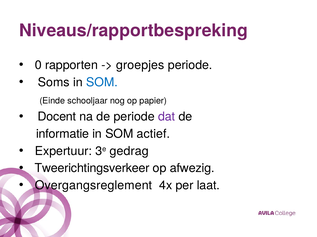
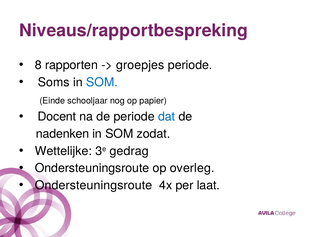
0: 0 -> 8
dat colour: purple -> blue
informatie: informatie -> nadenken
actief: actief -> zodat
Expertuur: Expertuur -> Wettelijke
Tweerichtingsverkeer at (92, 169): Tweerichtingsverkeer -> Ondersteuningsroute
afwezig: afwezig -> overleg
Overgangsreglement at (94, 186): Overgangsreglement -> Ondersteuningsroute
